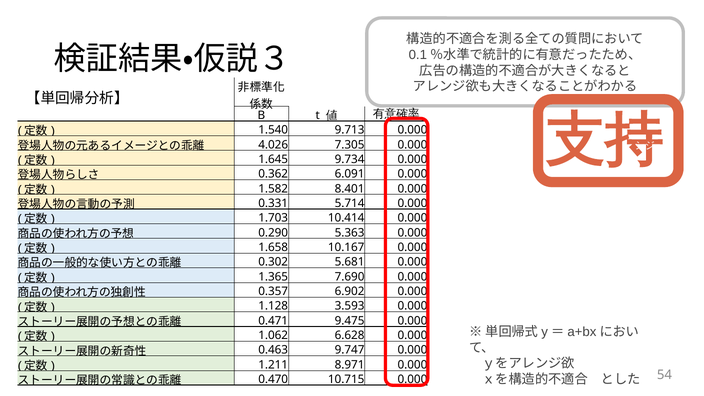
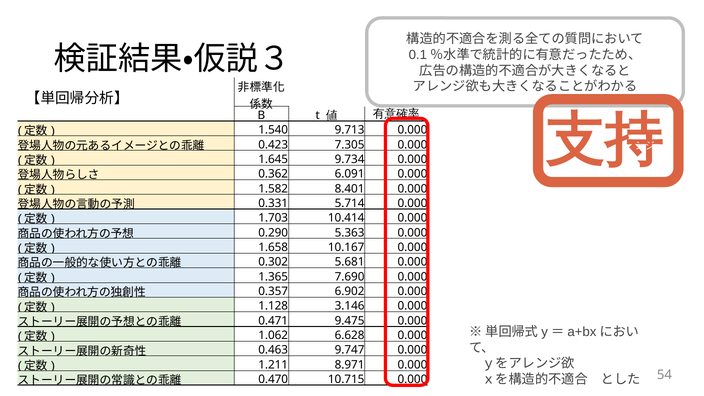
4.026: 4.026 -> 0.423
3.593: 3.593 -> 3.146
